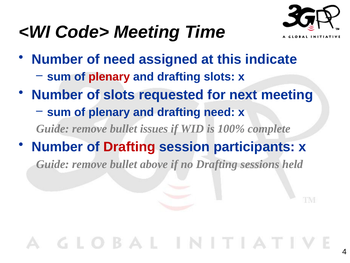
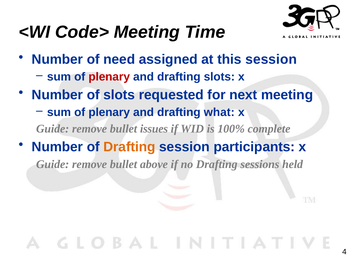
this indicate: indicate -> session
drafting need: need -> what
Drafting at (129, 146) colour: red -> orange
